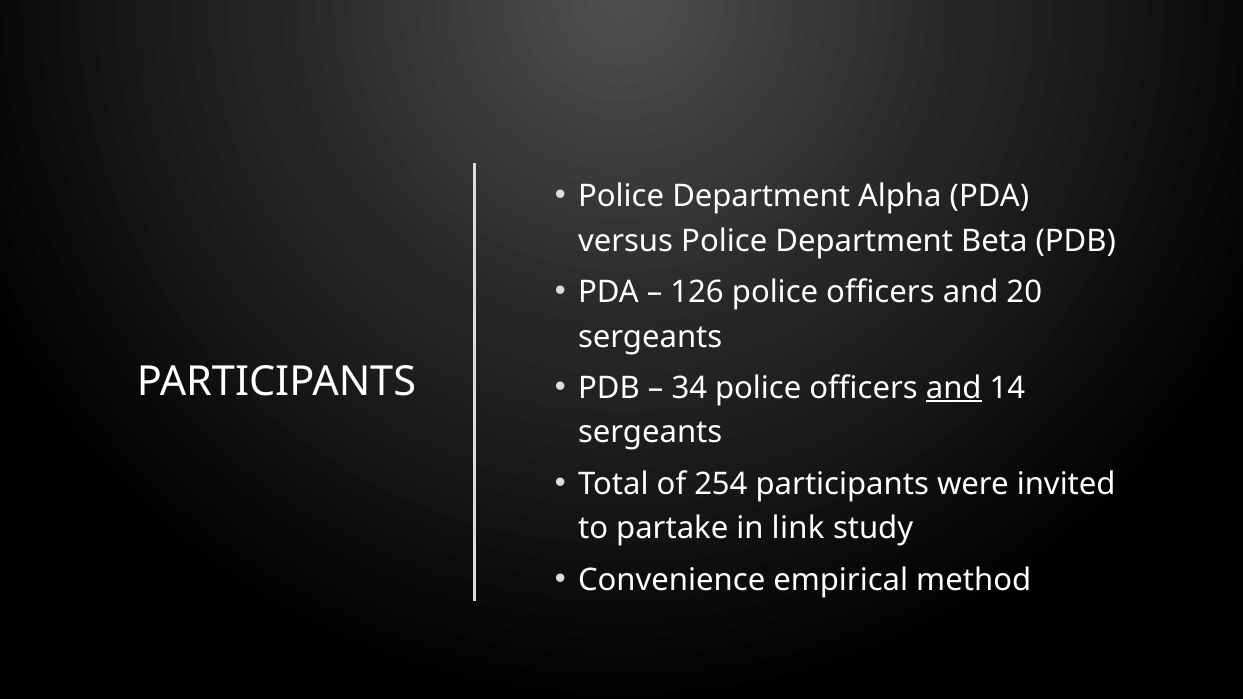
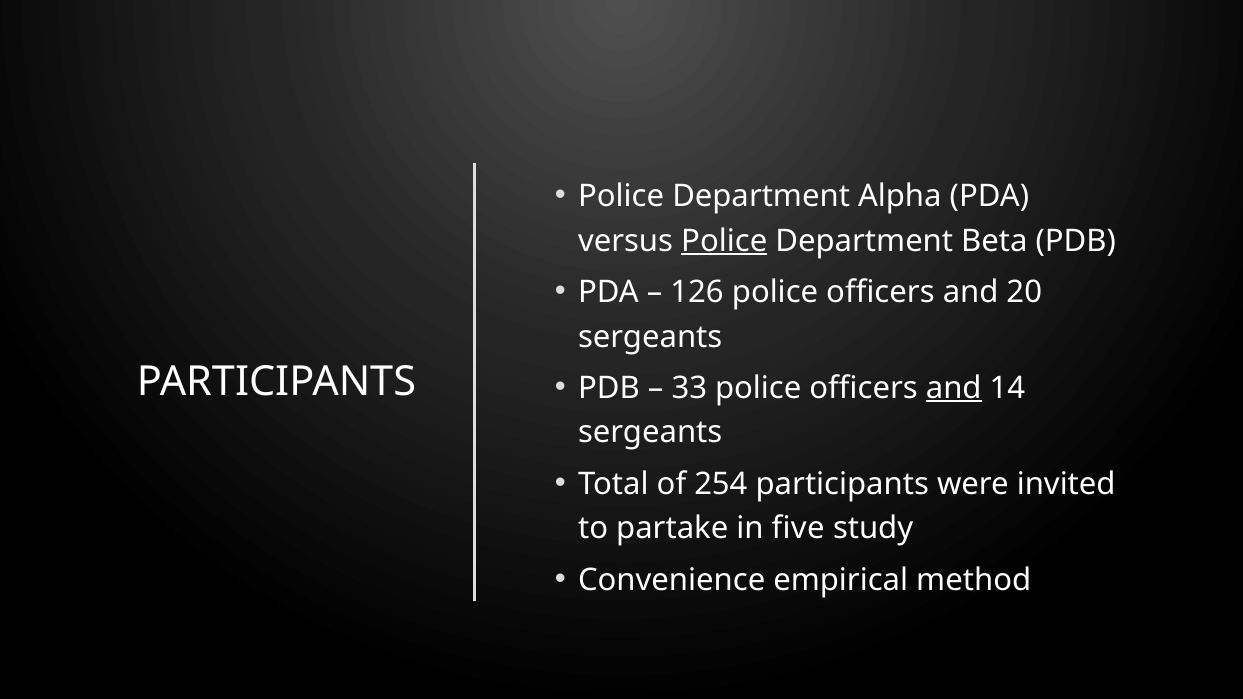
Police at (724, 241) underline: none -> present
34: 34 -> 33
link: link -> five
